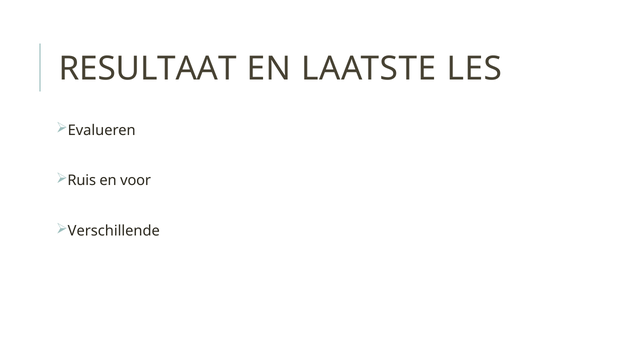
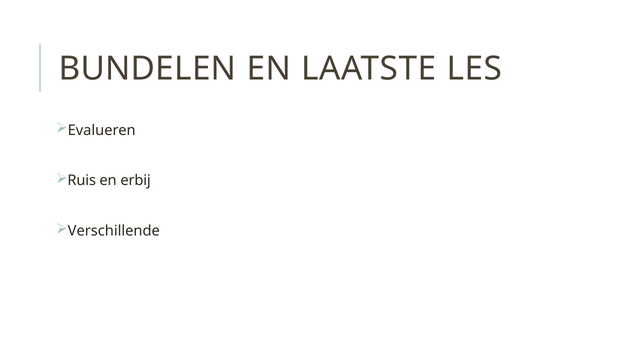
RESULTAAT: RESULTAAT -> BUNDELEN
voor: voor -> erbij
